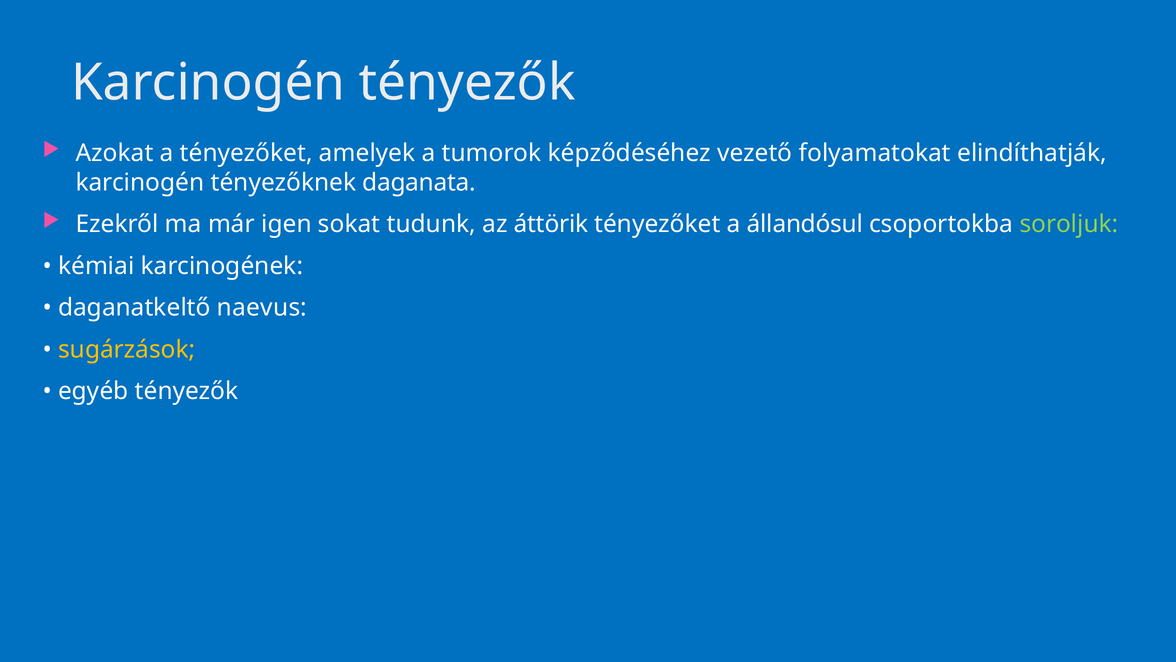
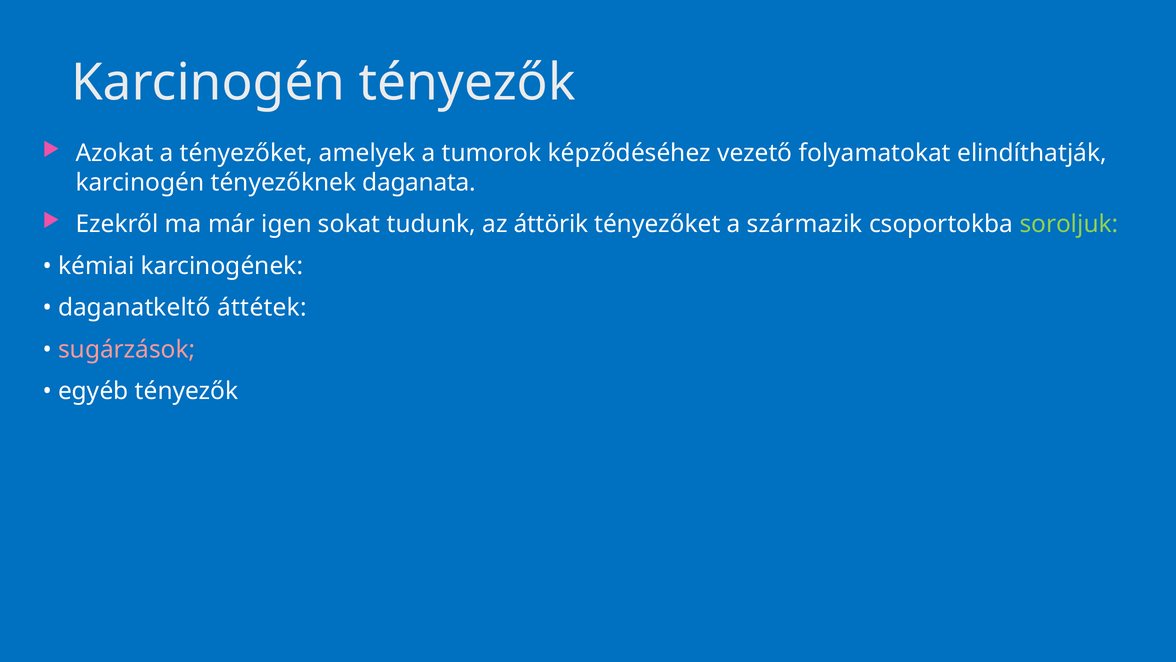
állandósul: állandósul -> származik
naevus: naevus -> áttétek
sugárzások colour: yellow -> pink
